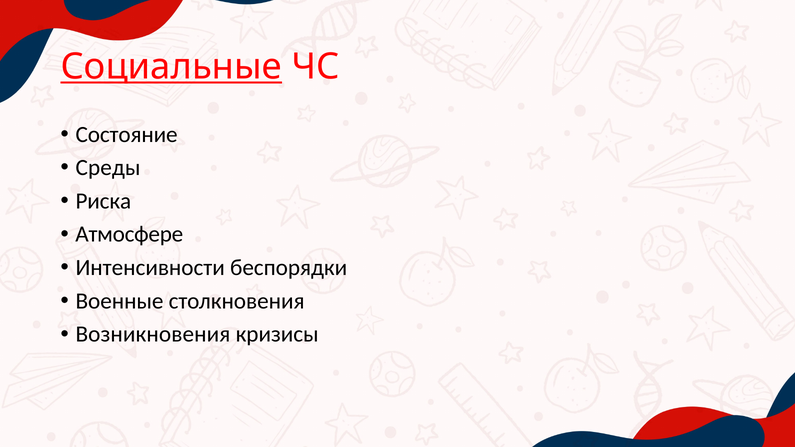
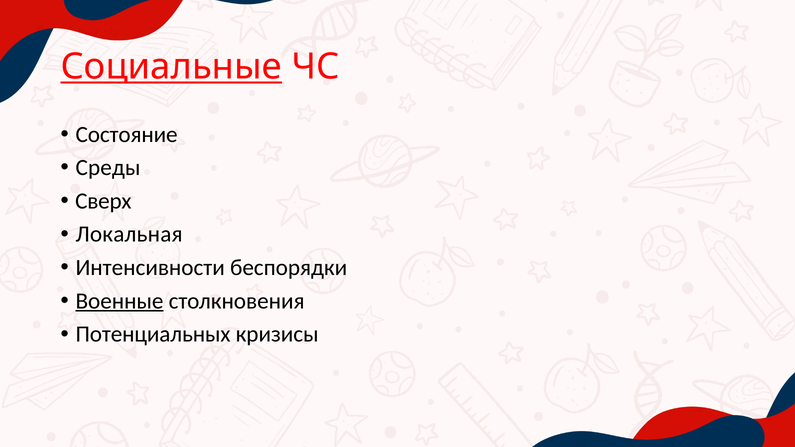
Риска: Риска -> Сверх
Атмосфере: Атмосфере -> Локальная
Военные underline: none -> present
Возникновения: Возникновения -> Потенциальных
